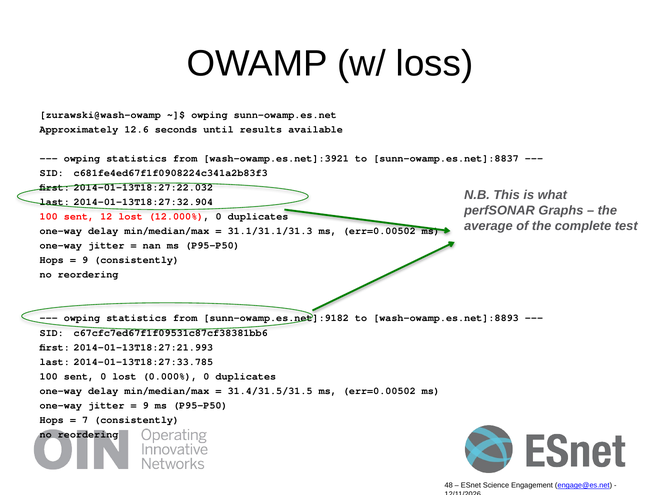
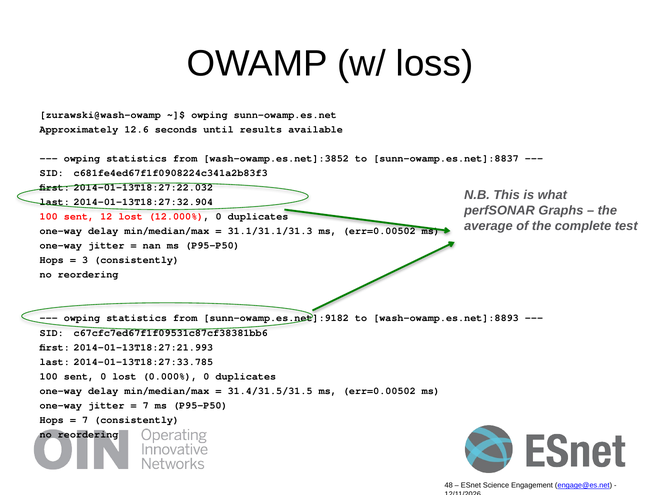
wash-owamp.es.net]:3921: wash-owamp.es.net]:3921 -> wash-owamp.es.net]:3852
9 at (85, 260): 9 -> 3
9 at (146, 405): 9 -> 7
